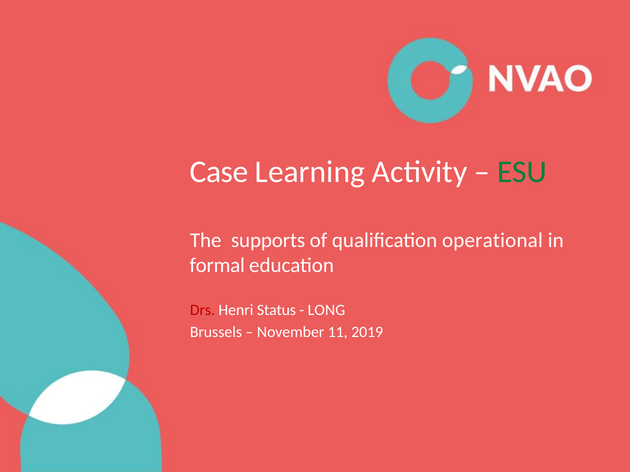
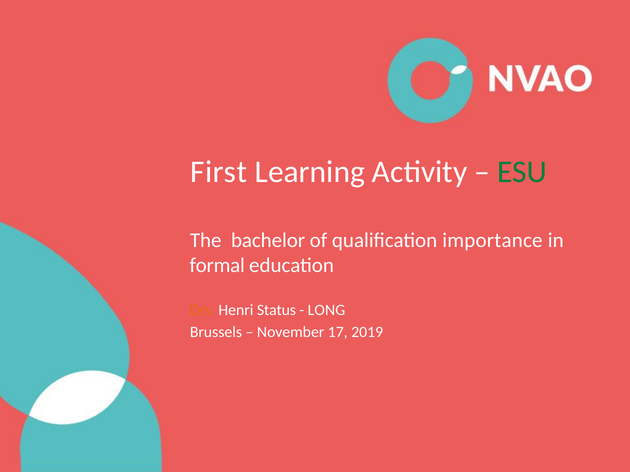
Case: Case -> First
supports: supports -> bachelor
operational: operational -> importance
Drs colour: red -> orange
11: 11 -> 17
